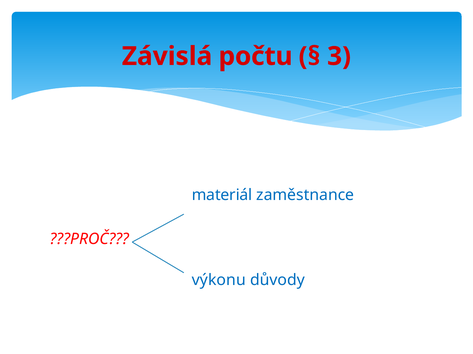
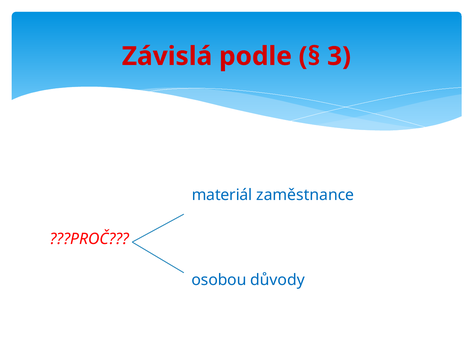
počtu: počtu -> podle
výkonu: výkonu -> osobou
